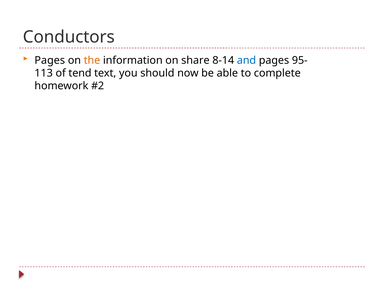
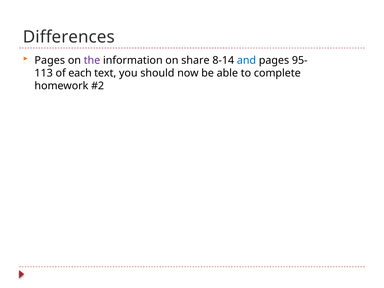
Conductors: Conductors -> Differences
the colour: orange -> purple
tend: tend -> each
